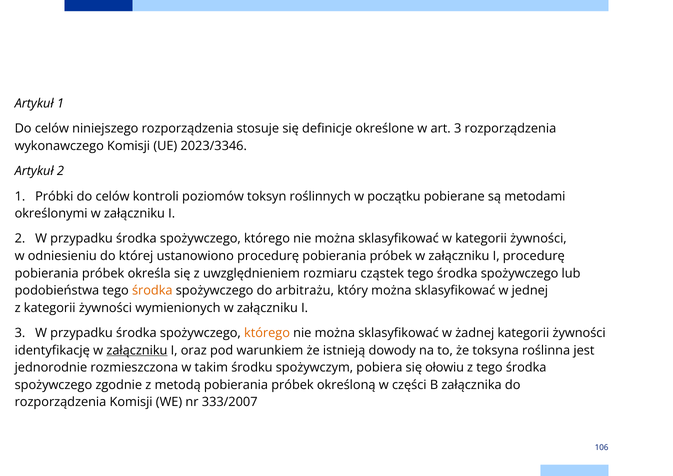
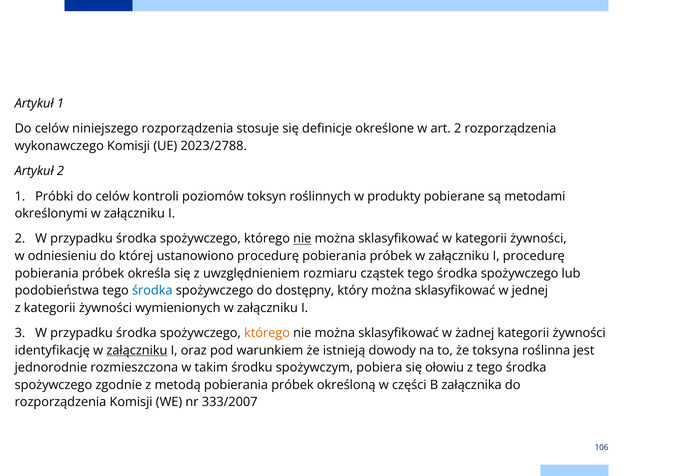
art 3: 3 -> 2
2023/3346: 2023/3346 -> 2023/2788
początku: początku -> produkty
nie at (302, 239) underline: none -> present
środka at (152, 291) colour: orange -> blue
arbitrażu: arbitrażu -> dostępny
